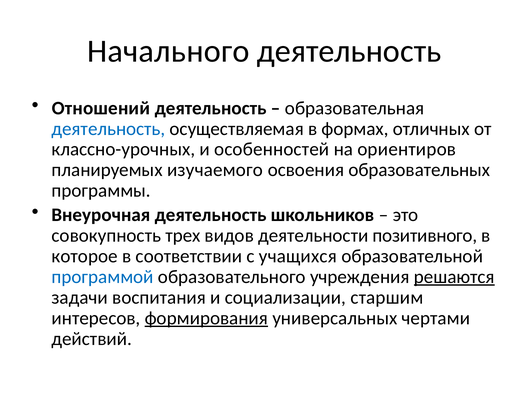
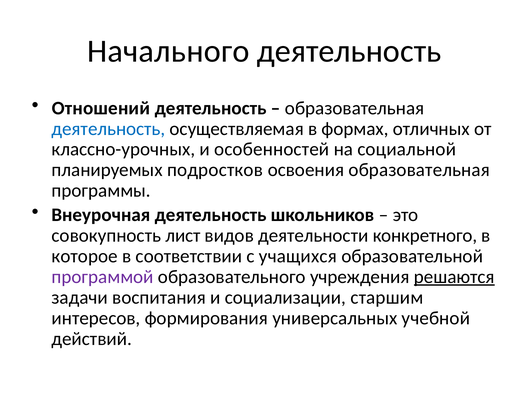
ориентиров: ориентиров -> социальной
изучаемого: изучаемого -> подростков
освоения образовательных: образовательных -> образовательная
трех: трех -> лист
позитивного: позитивного -> конкретного
программой colour: blue -> purple
формирования underline: present -> none
чертами: чертами -> учебной
